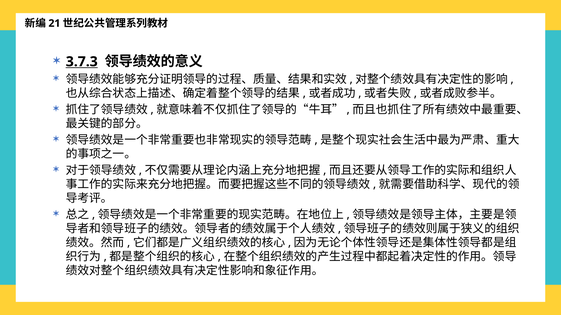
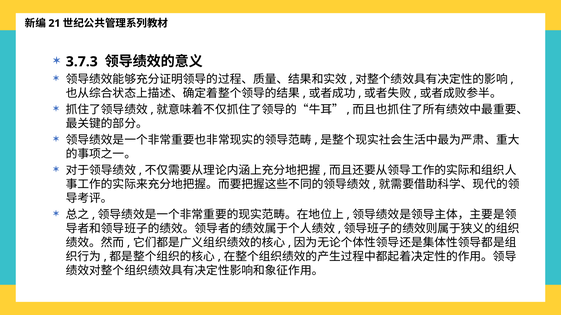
3.7.3 underline: present -> none
